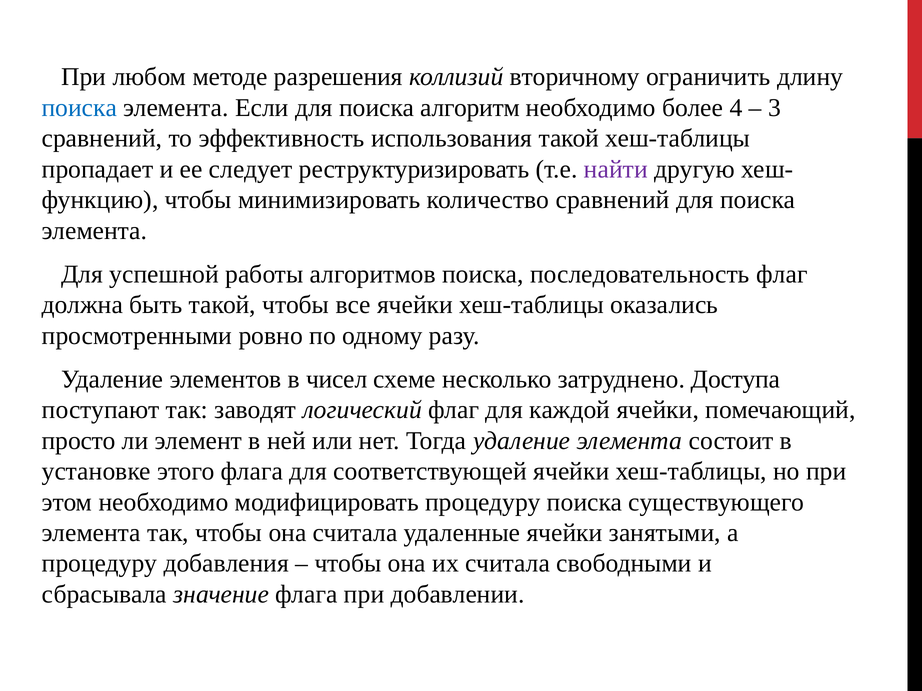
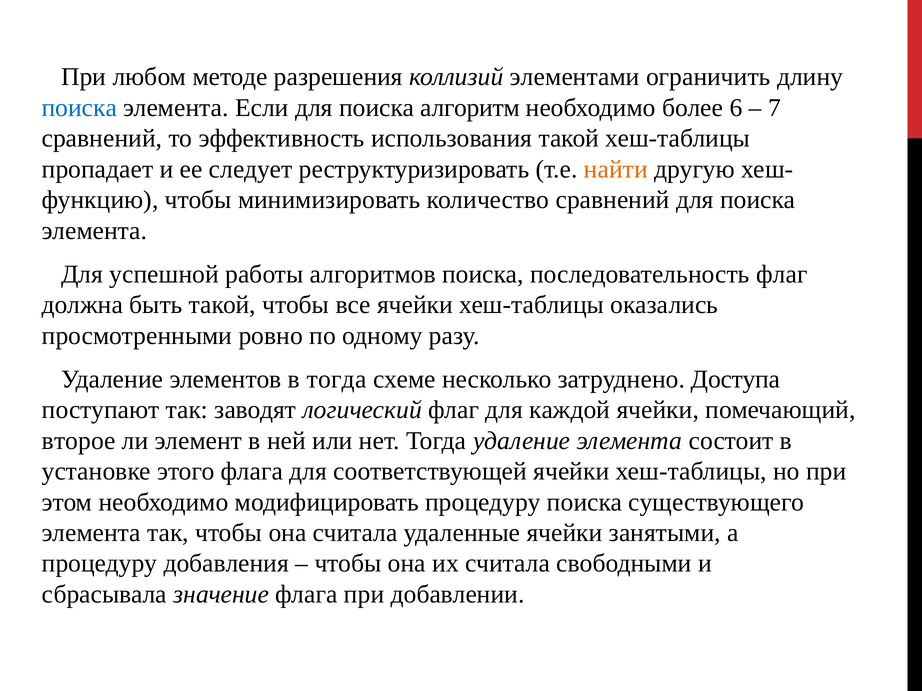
вторичному: вторичному -> элементами
4: 4 -> 6
3: 3 -> 7
найти colour: purple -> orange
в чисел: чисел -> тогда
просто: просто -> второе
